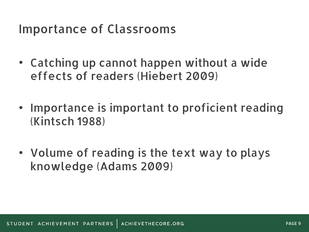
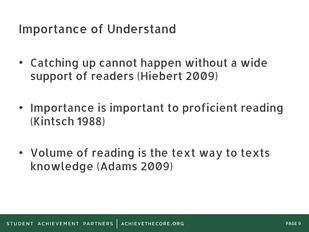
Classrooms: Classrooms -> Understand
effects: effects -> support
plays: plays -> texts
